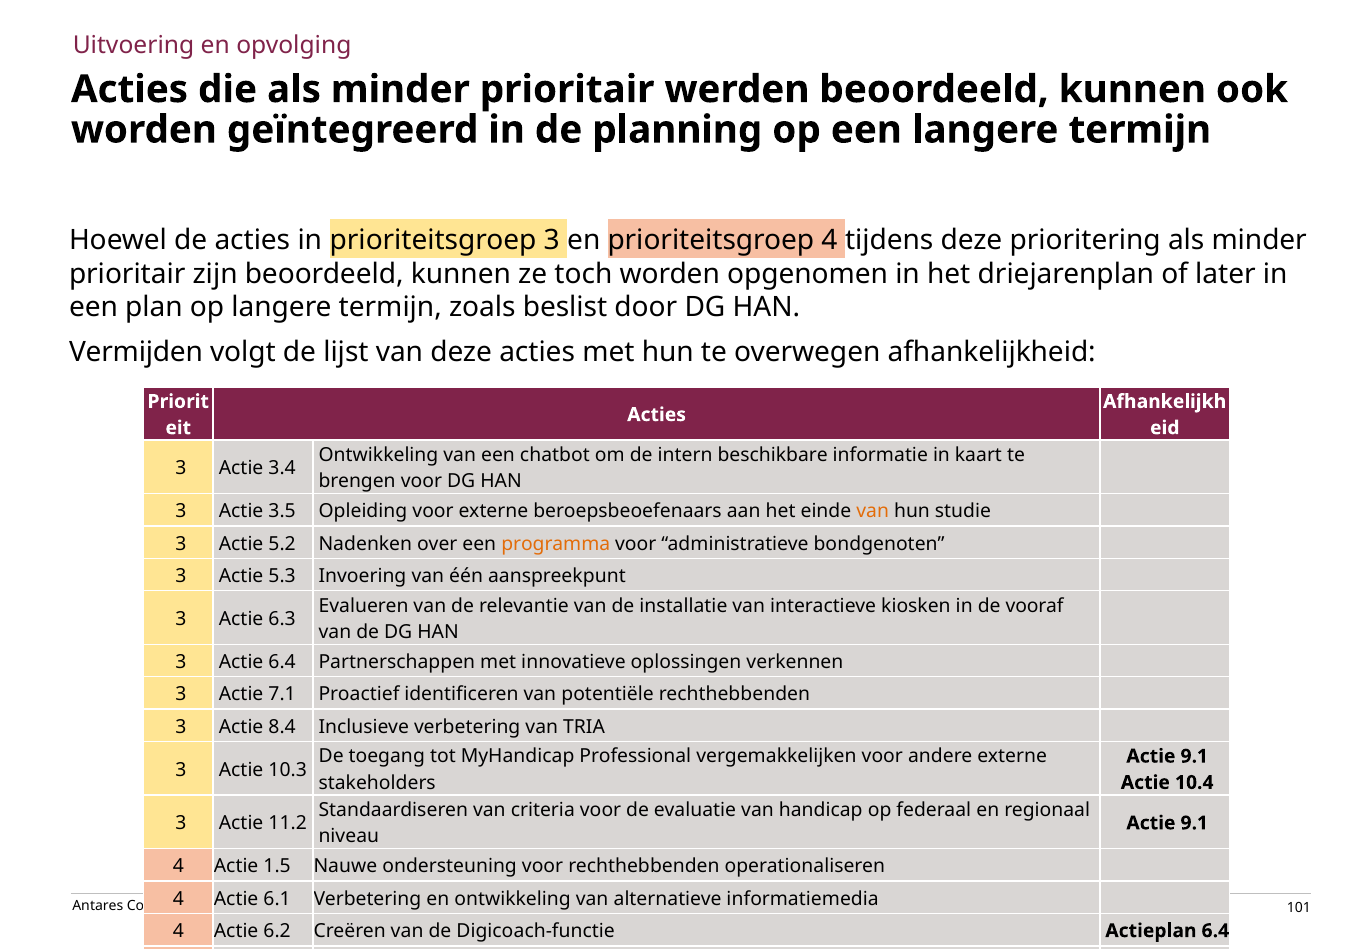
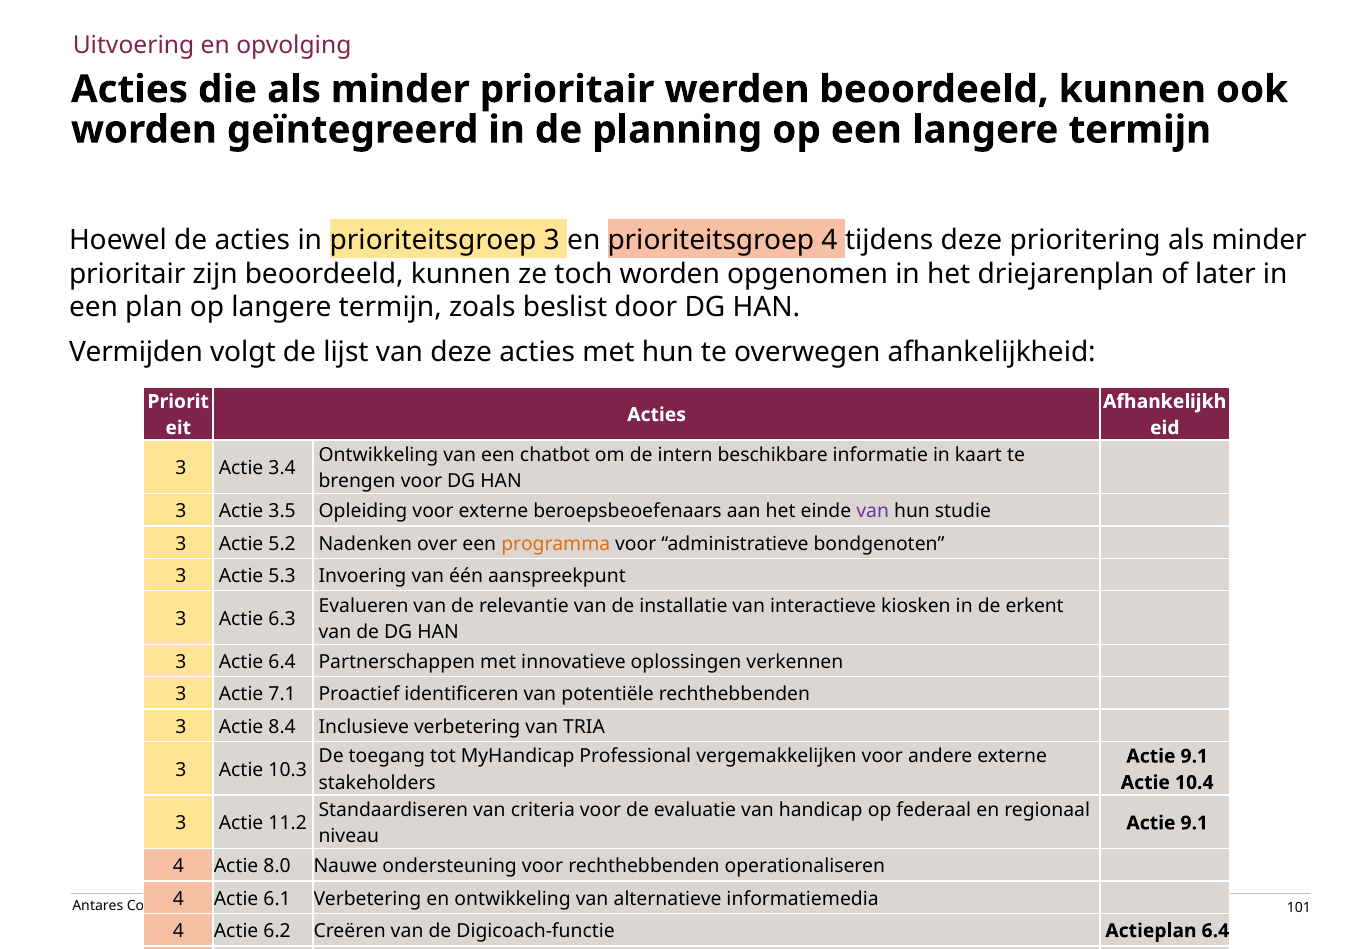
van at (873, 511) colour: orange -> purple
vooraf: vooraf -> erkent
1.5: 1.5 -> 8.0
